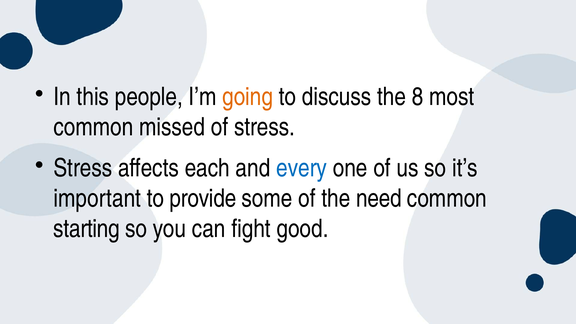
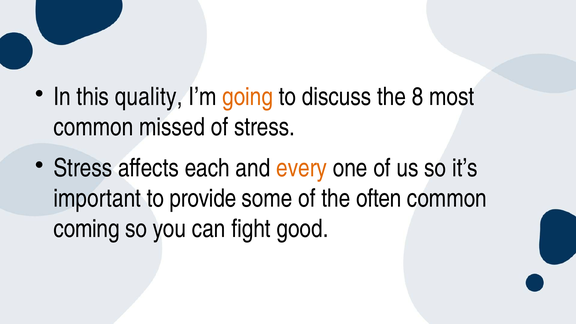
people: people -> quality
every colour: blue -> orange
need: need -> often
starting: starting -> coming
